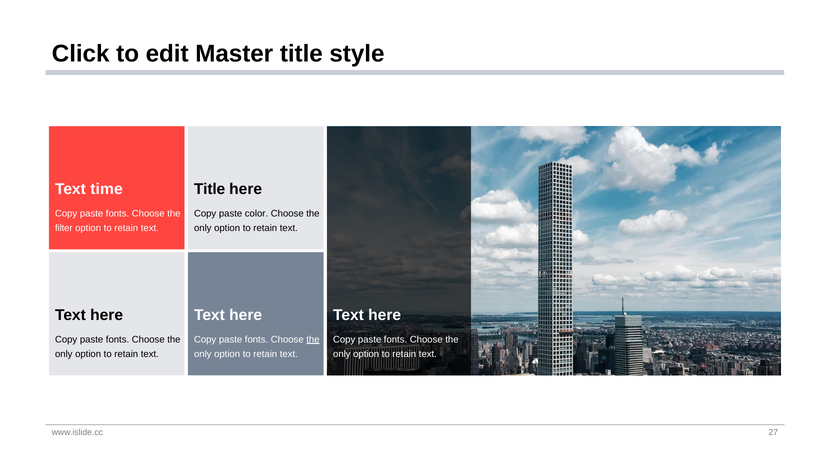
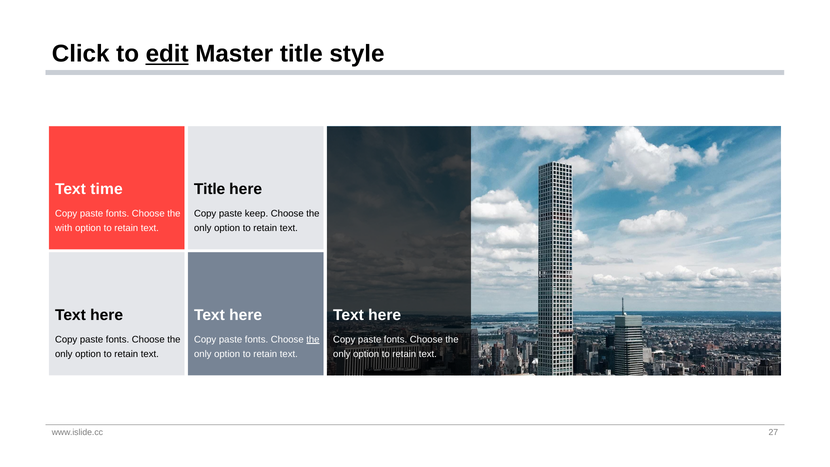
edit underline: none -> present
color: color -> keep
filter: filter -> with
